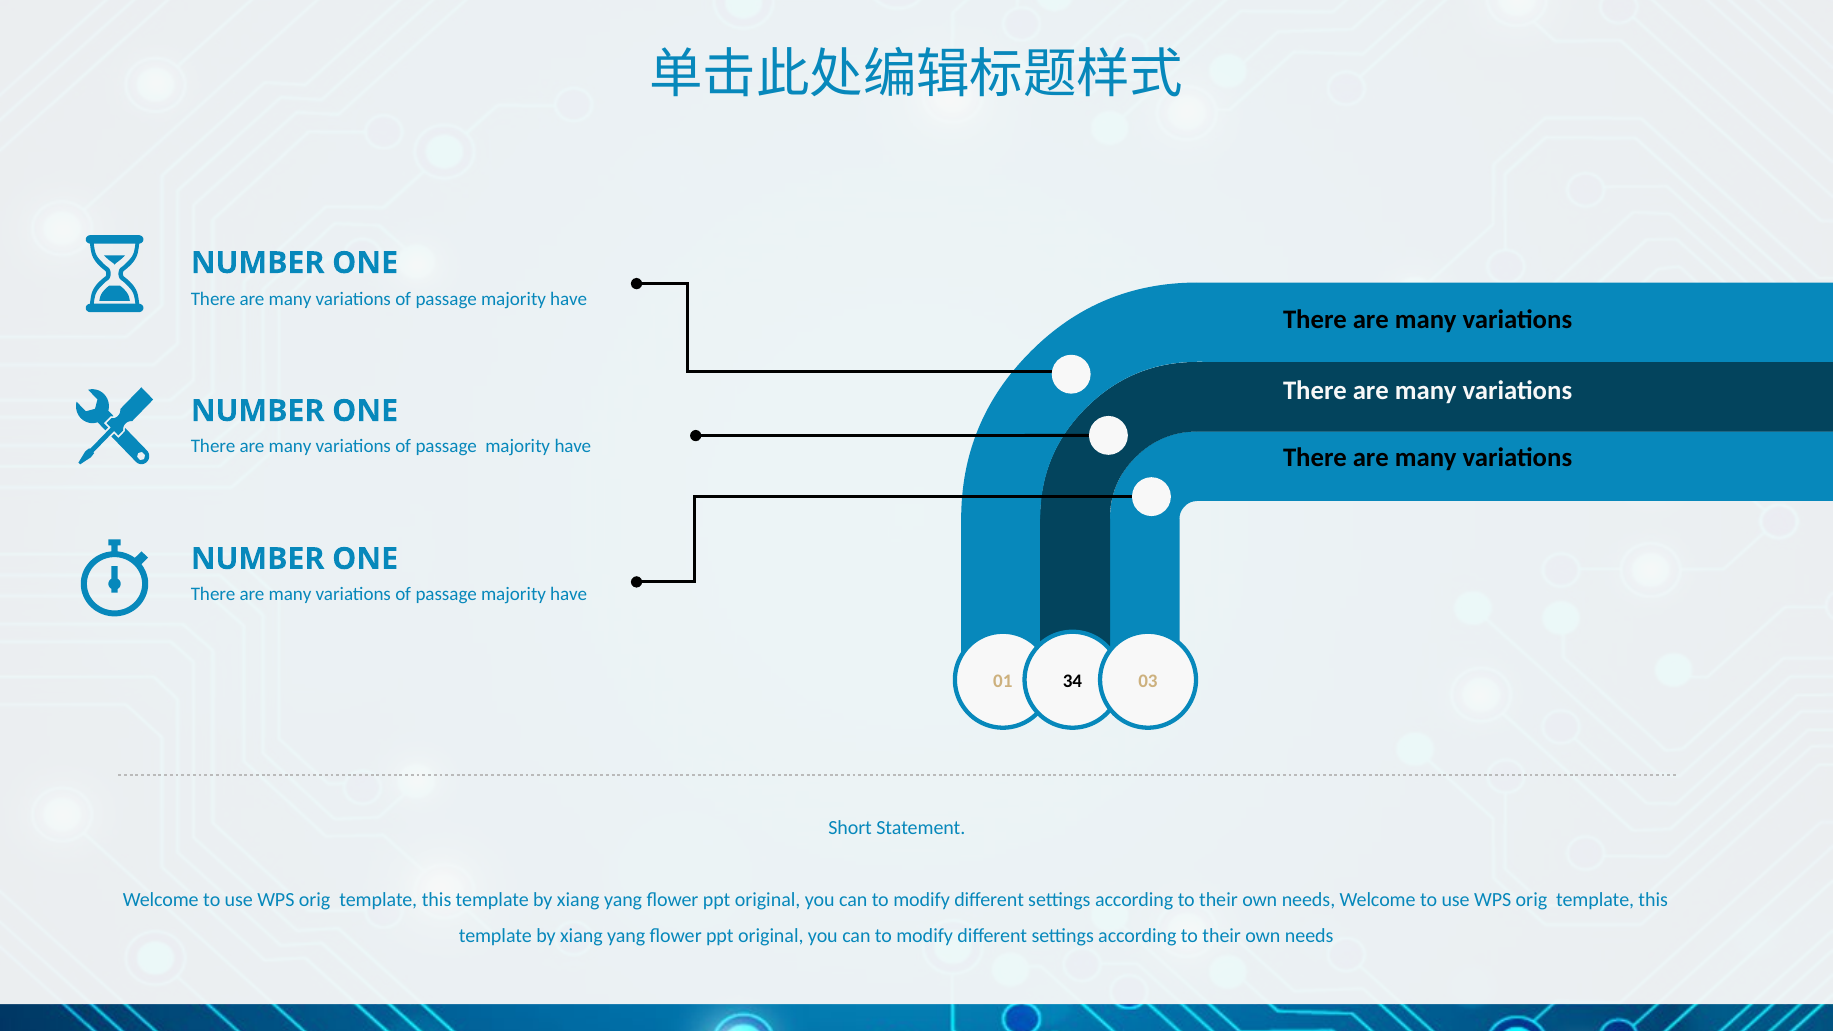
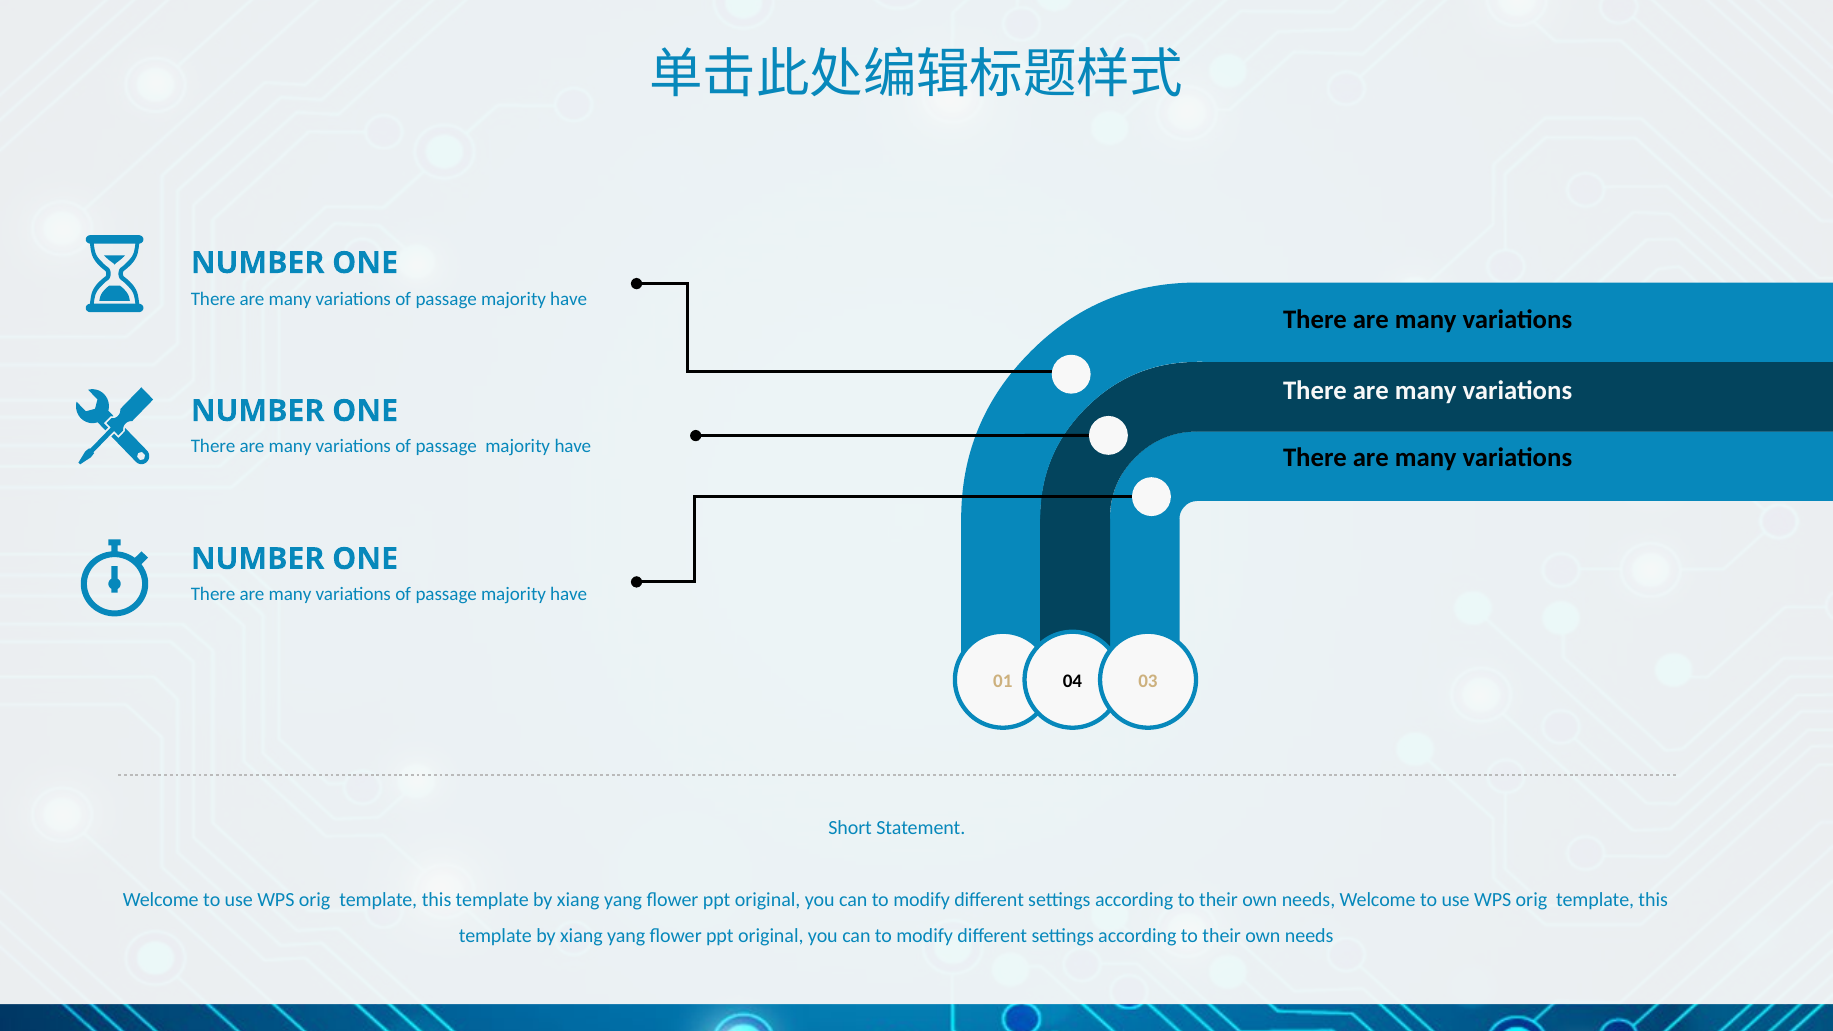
34: 34 -> 04
